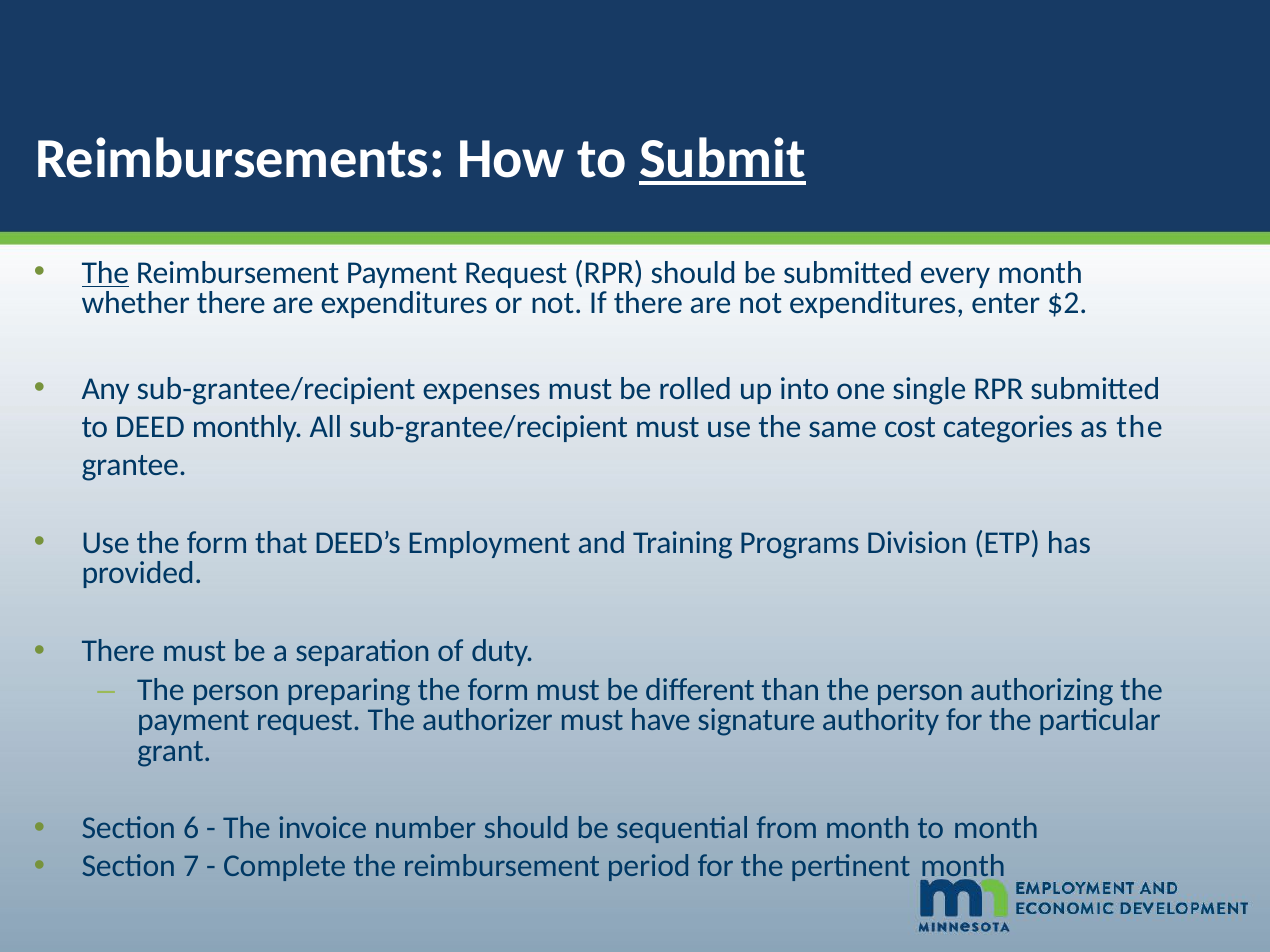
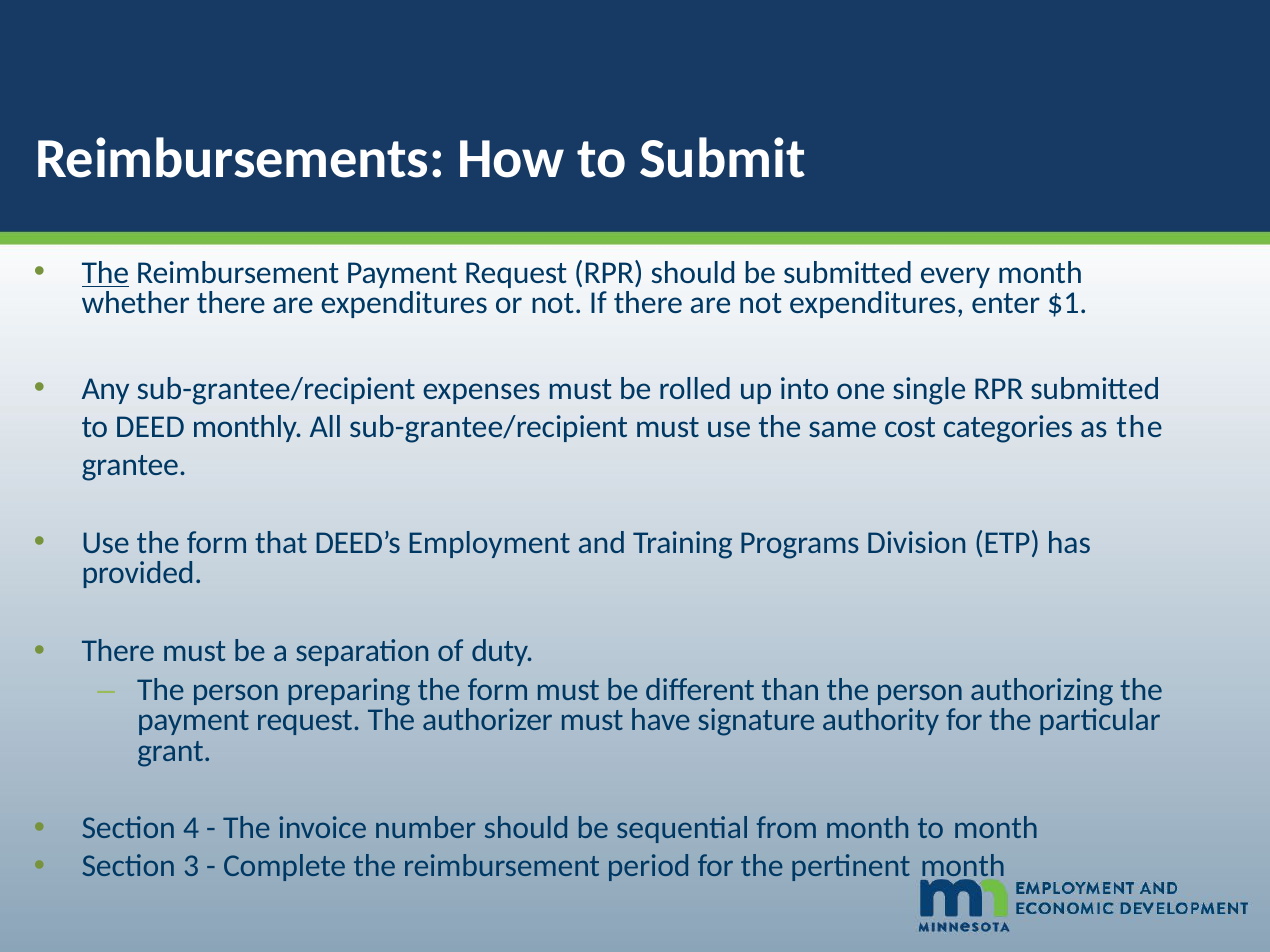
Submit underline: present -> none
$2: $2 -> $1
6: 6 -> 4
7: 7 -> 3
